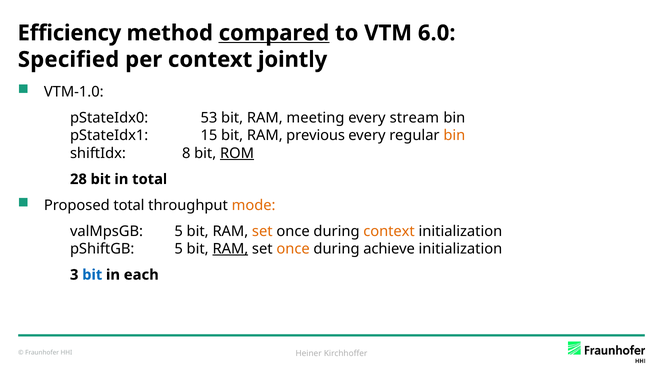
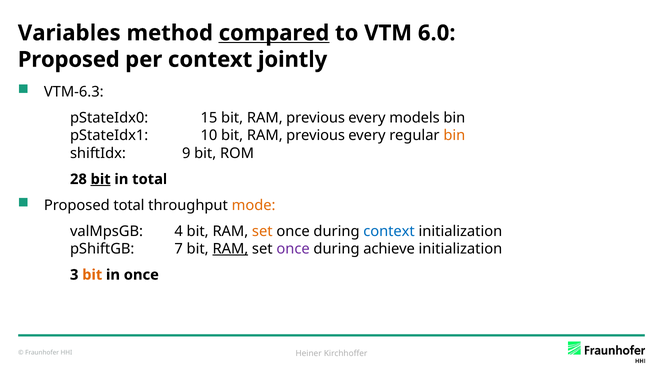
Efficiency: Efficiency -> Variables
Specified at (69, 60): Specified -> Proposed
VTM-1.0: VTM-1.0 -> VTM-6.3
53: 53 -> 15
meeting at (315, 118): meeting -> previous
stream: stream -> models
15: 15 -> 10
8: 8 -> 9
ROM underline: present -> none
bit at (101, 179) underline: none -> present
valMpsGB 5: 5 -> 4
context at (389, 231) colour: orange -> blue
pShiftGB 5: 5 -> 7
once at (293, 249) colour: orange -> purple
bit at (92, 275) colour: blue -> orange
in each: each -> once
